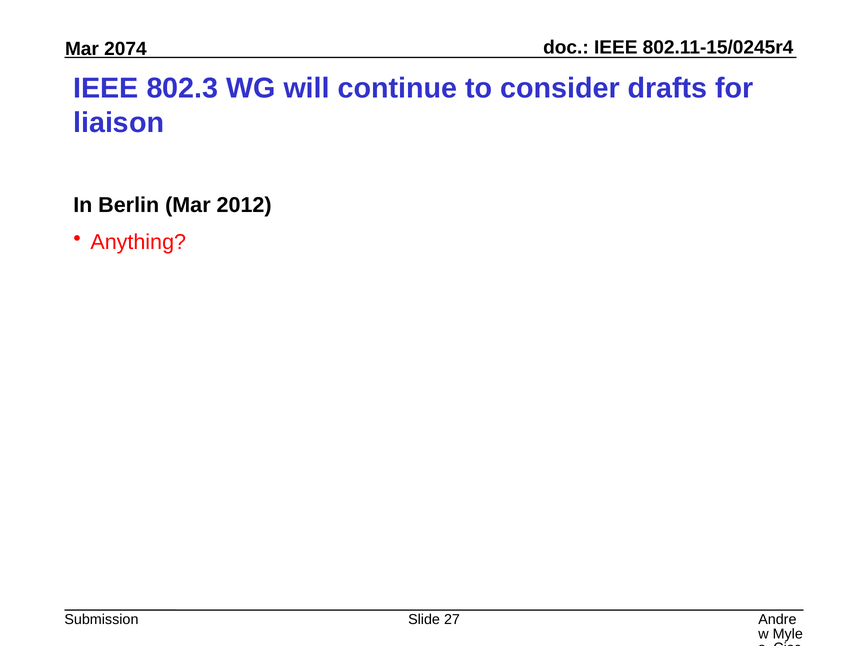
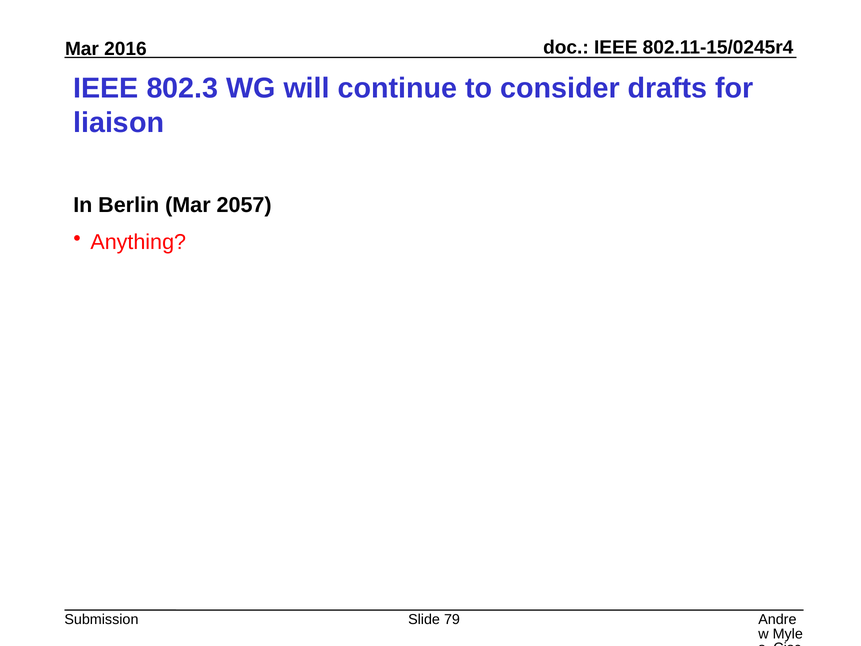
2074: 2074 -> 2016
2012: 2012 -> 2057
27: 27 -> 79
